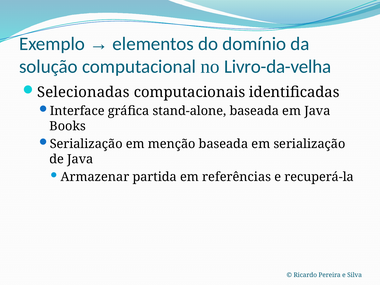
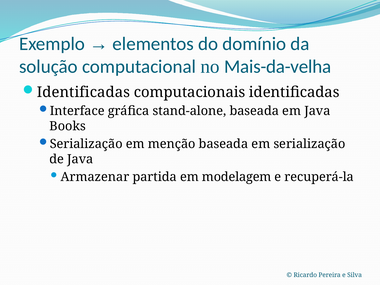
Livro-da-velha: Livro-da-velha -> Mais-da-velha
Selecionadas at (83, 92): Selecionadas -> Identificadas
referências: referências -> modelagem
